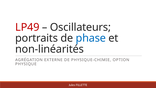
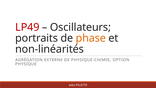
phase colour: blue -> orange
